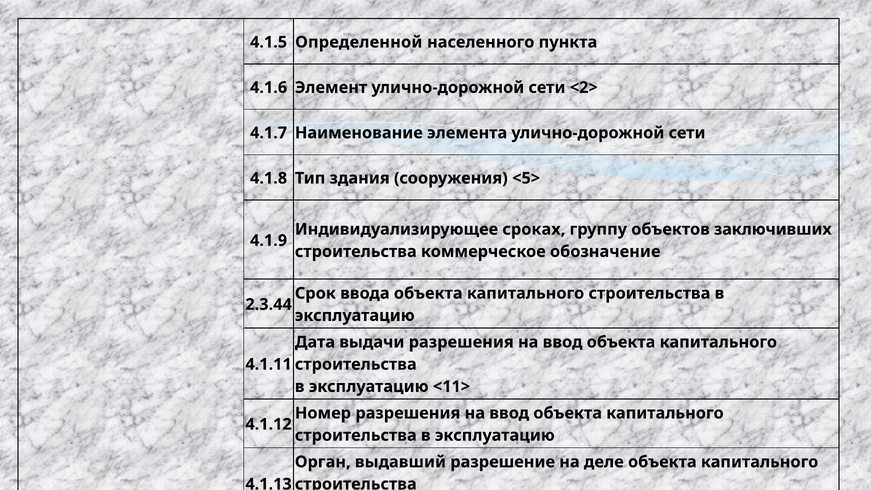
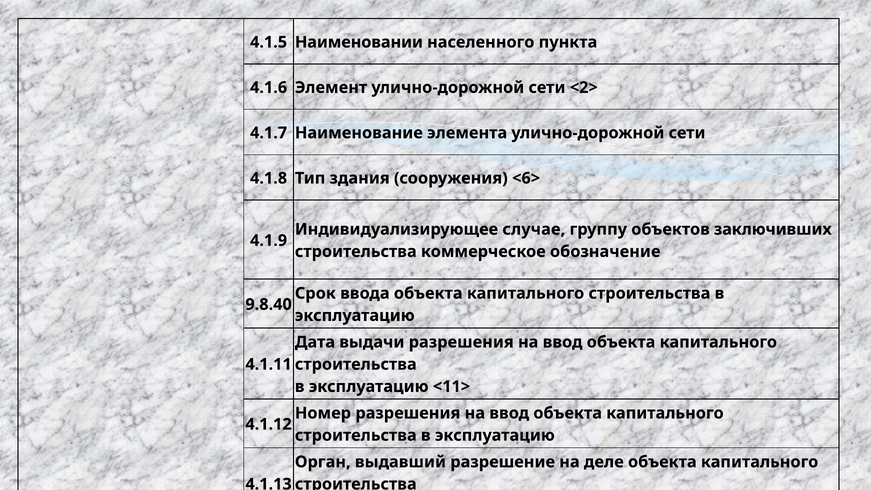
Определенной: Определенной -> Наименовании
<5>: <5> -> <6>
сроках: сроках -> случае
2.3.44: 2.3.44 -> 9.8.40
